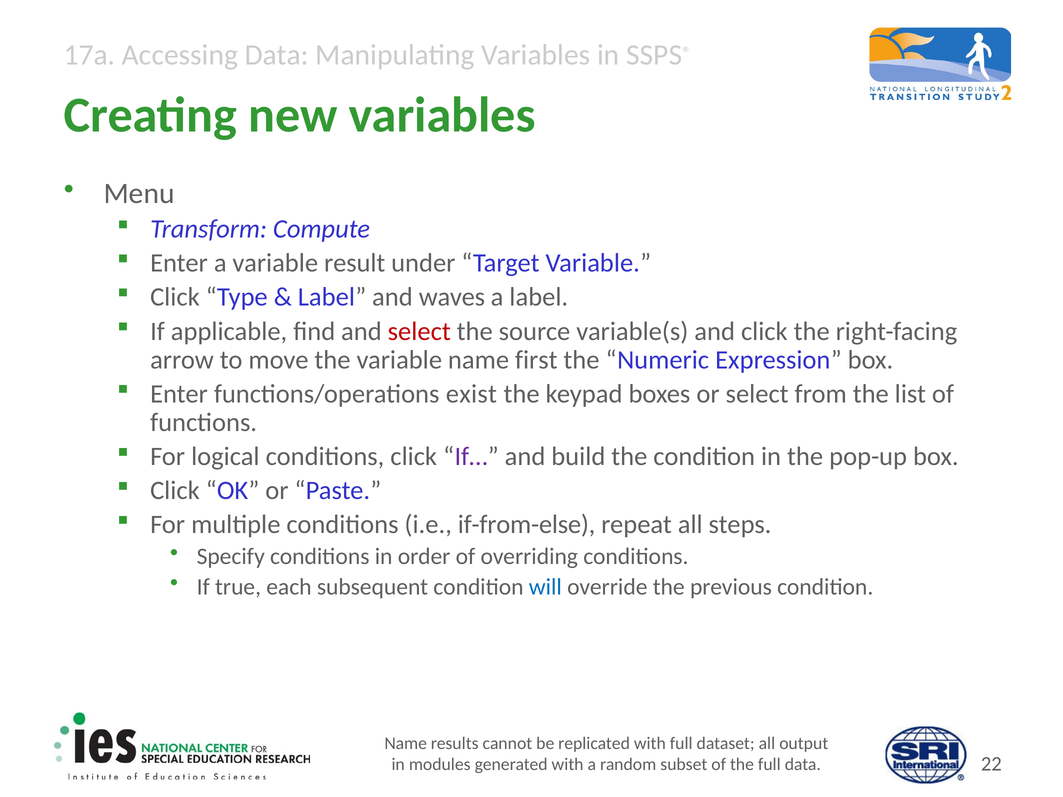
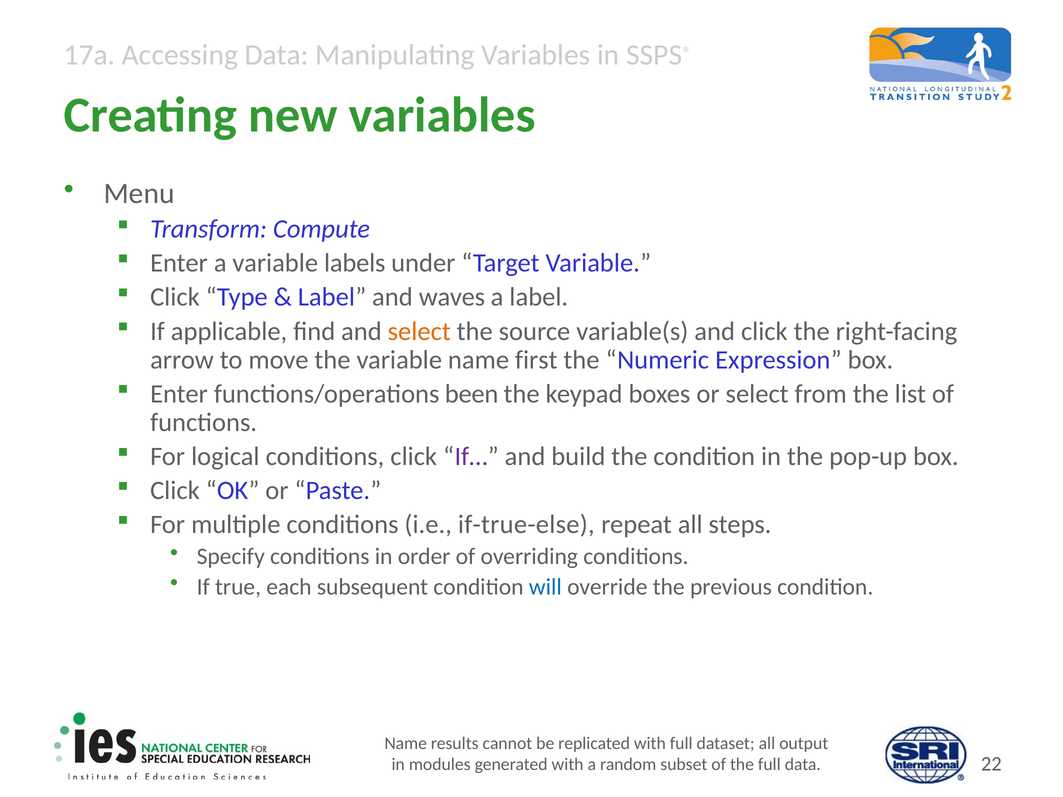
result: result -> labels
select at (419, 331) colour: red -> orange
exist: exist -> been
if-from-else: if-from-else -> if-true-else
